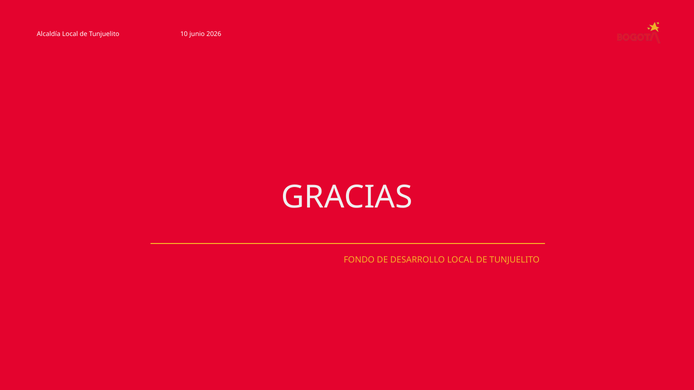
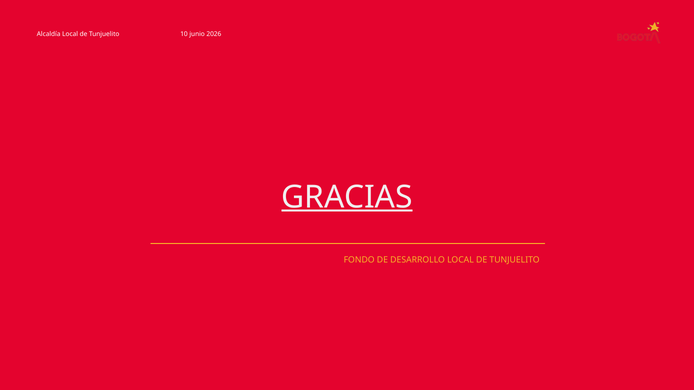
GRACIAS underline: none -> present
